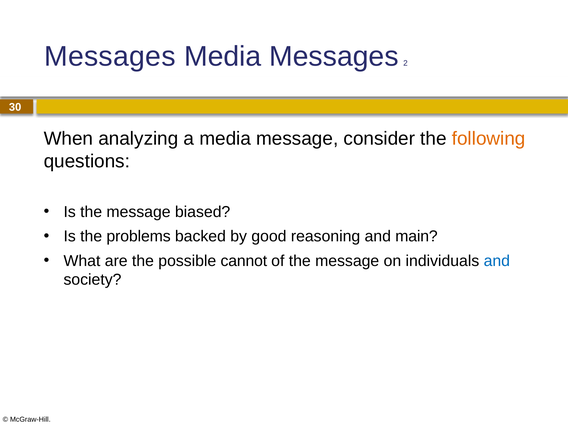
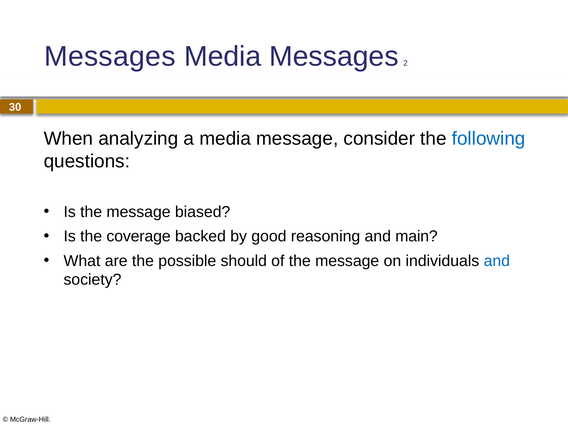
following colour: orange -> blue
problems: problems -> coverage
cannot: cannot -> should
